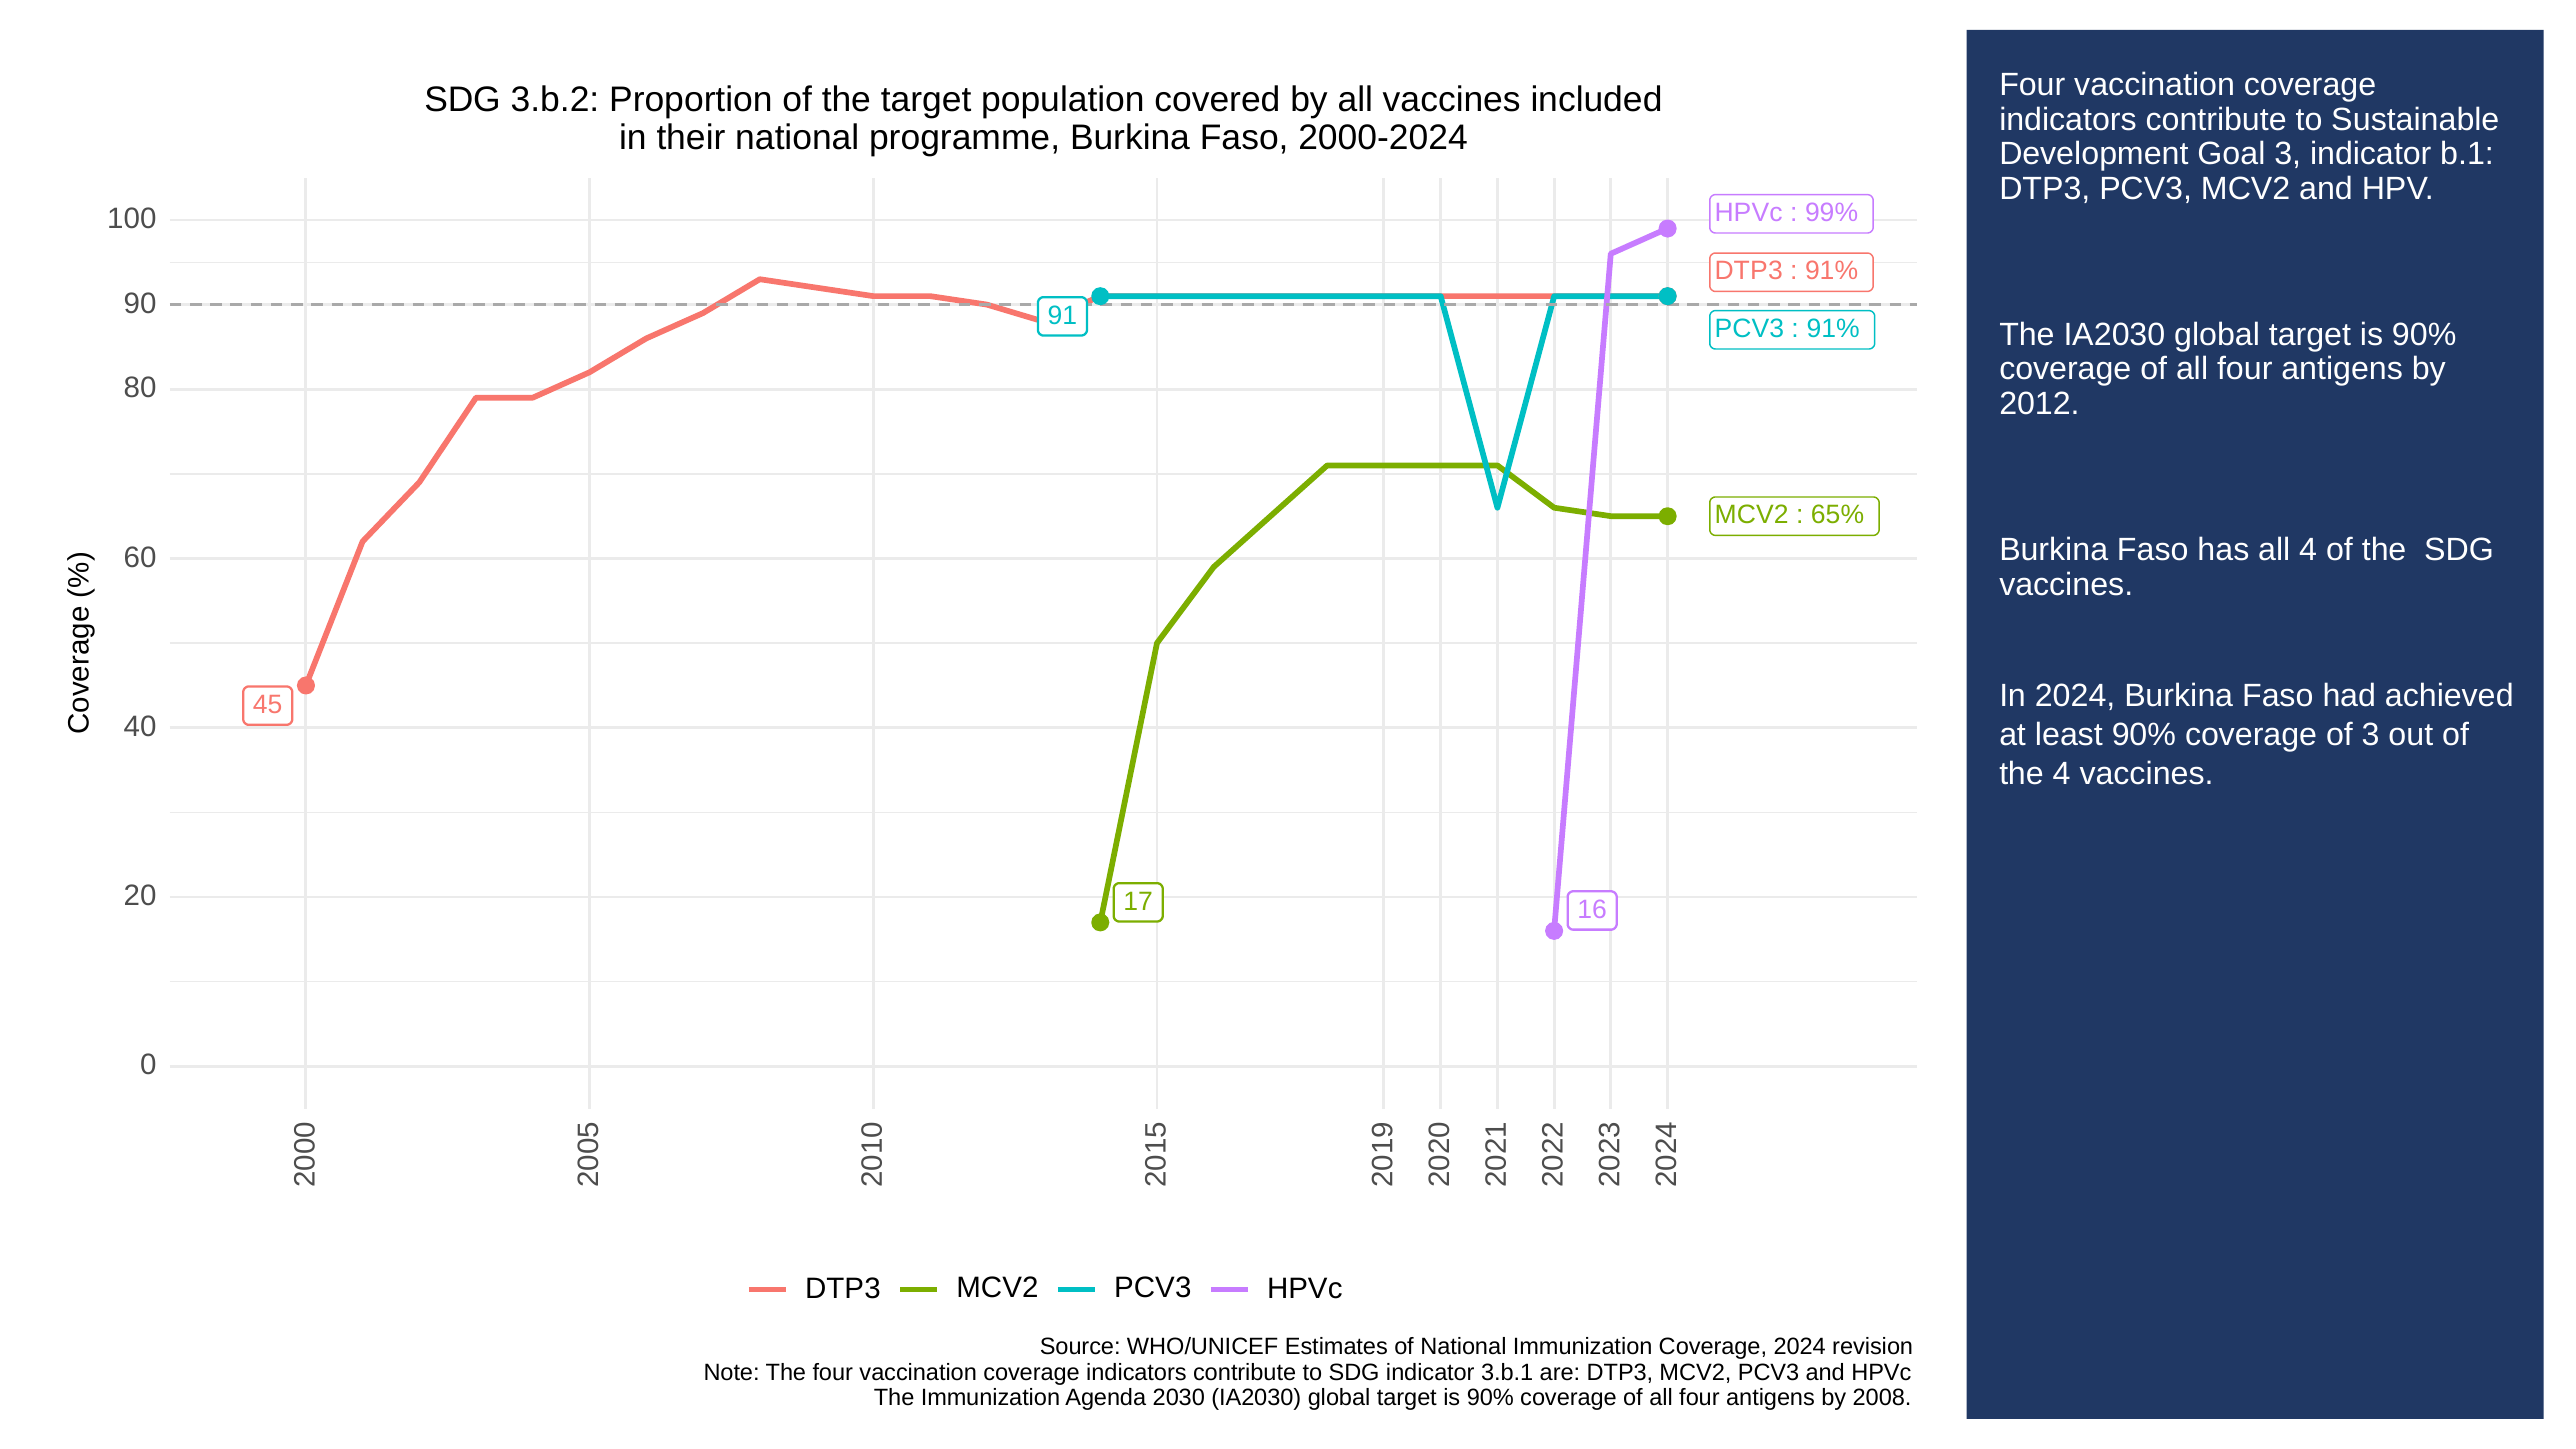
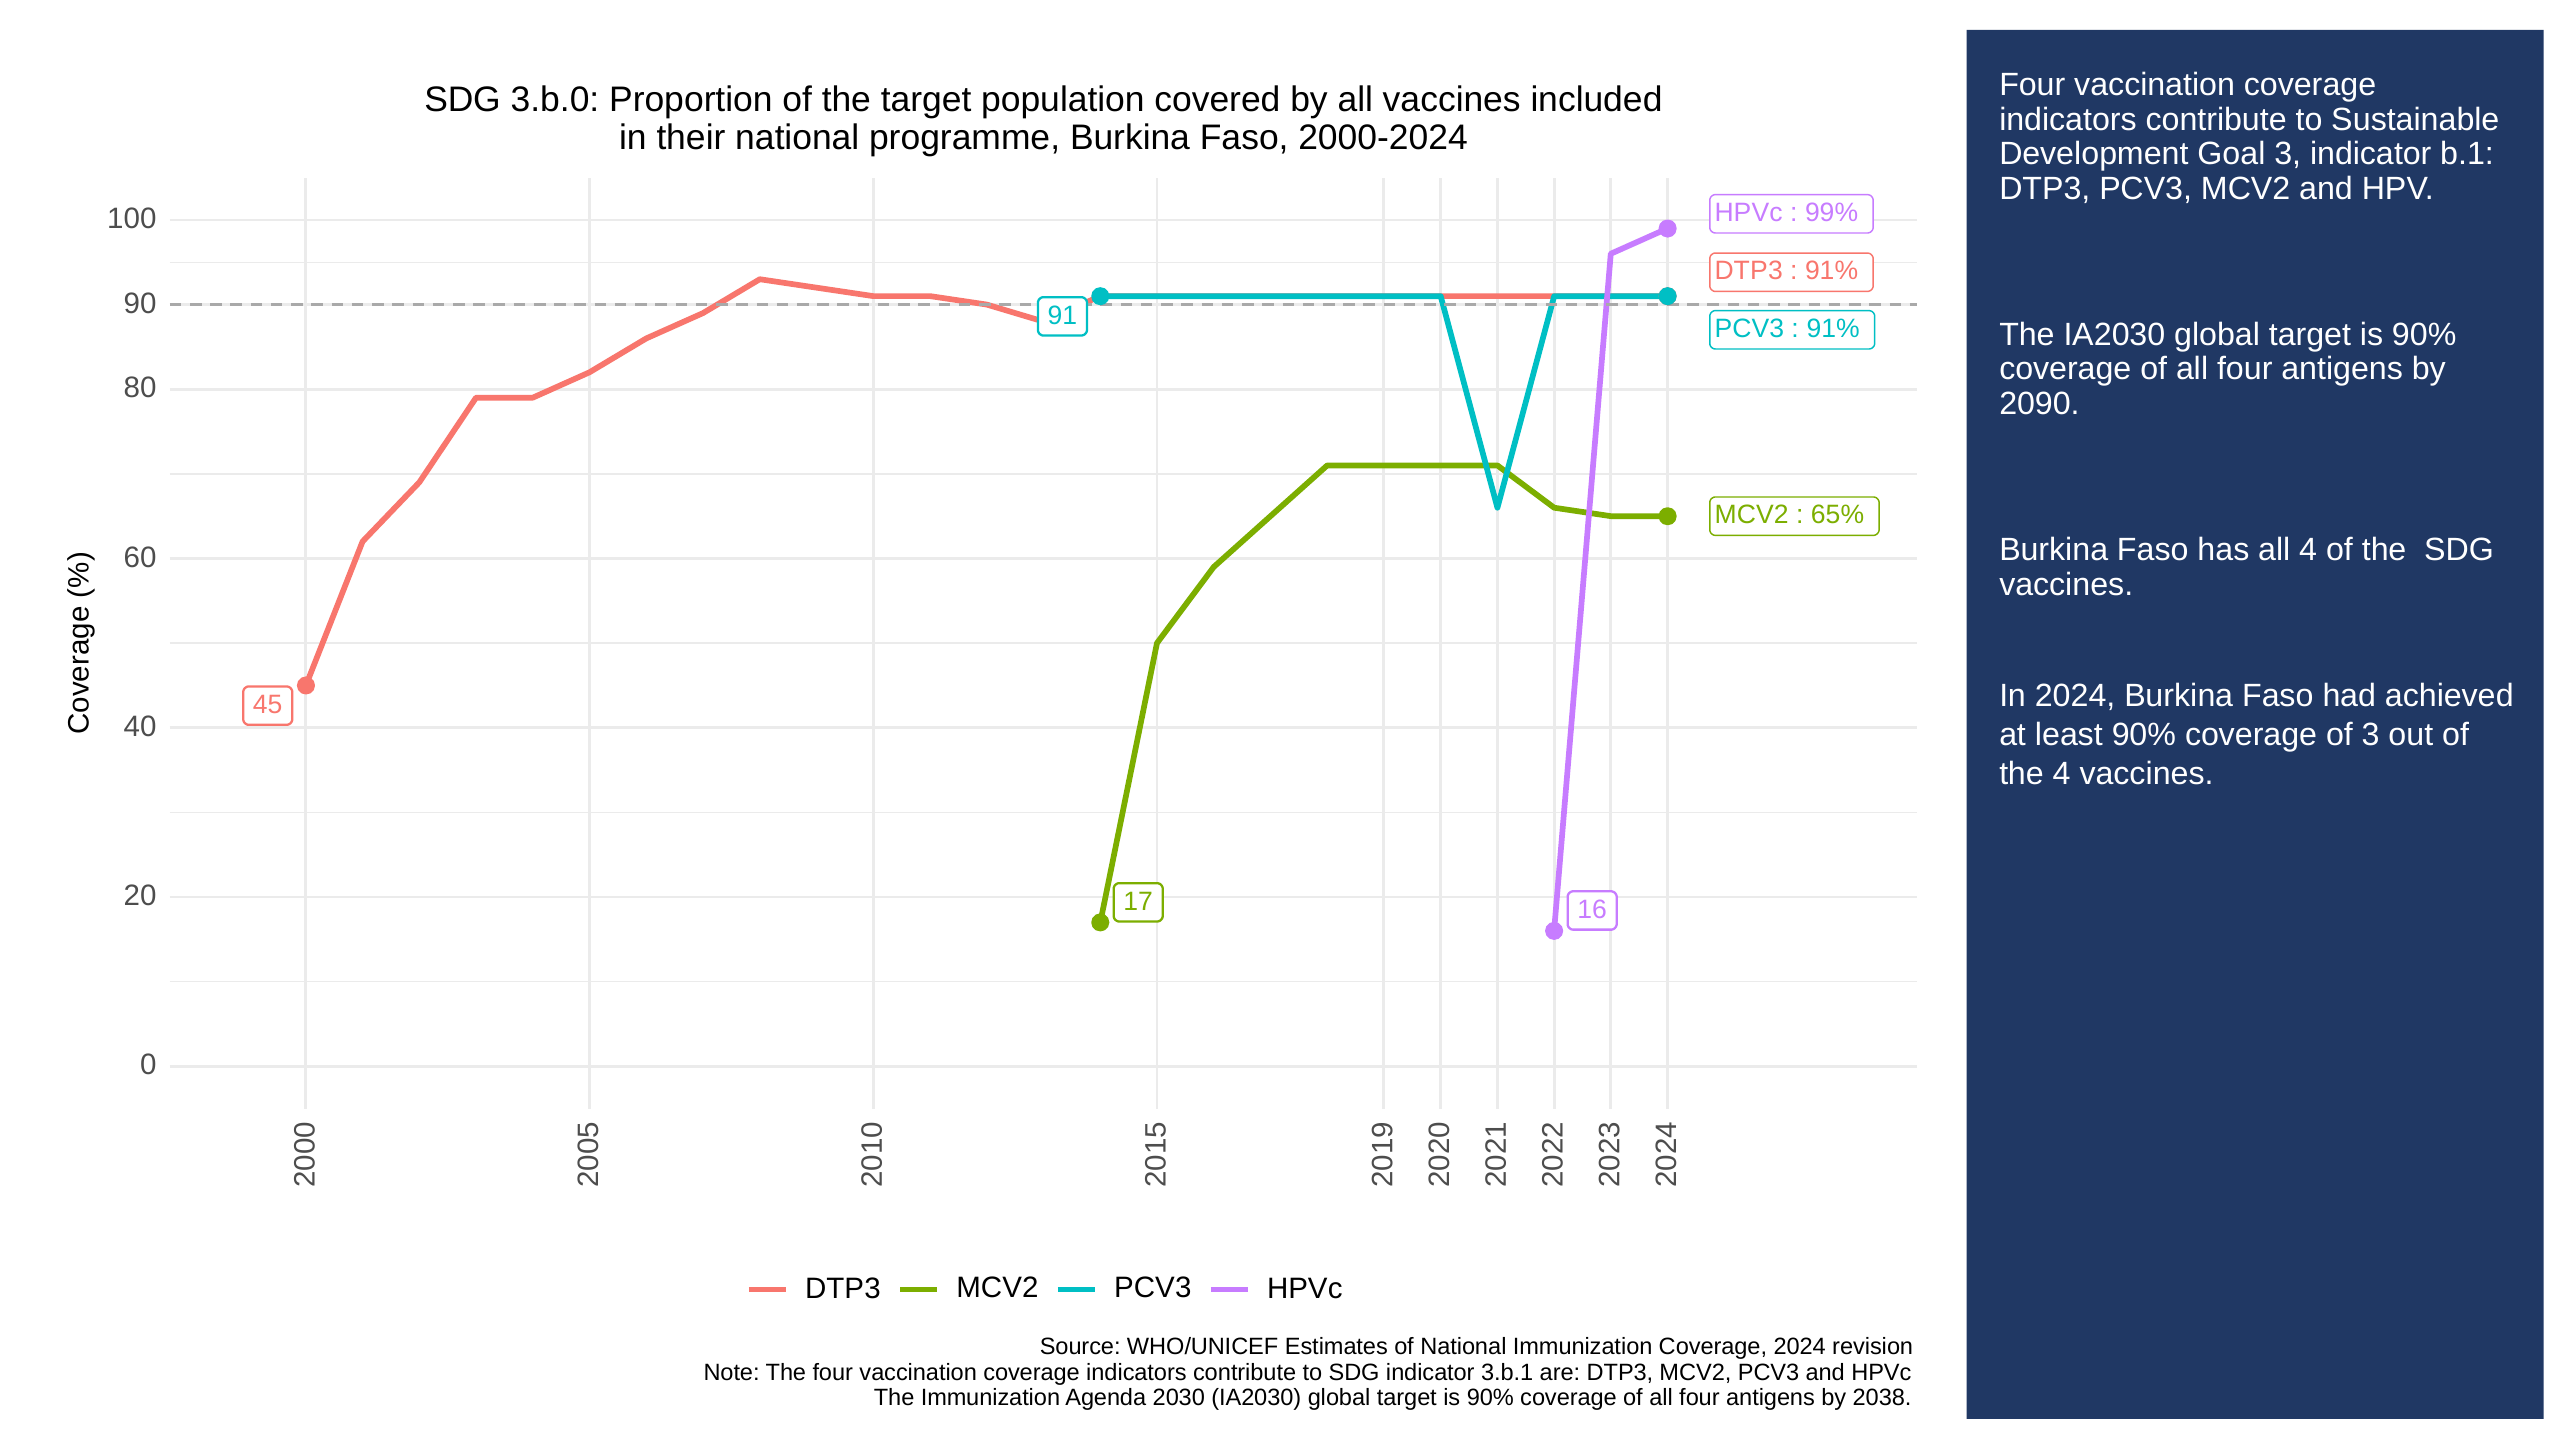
3.b.2: 3.b.2 -> 3.b.0
2012: 2012 -> 2090
2008: 2008 -> 2038
